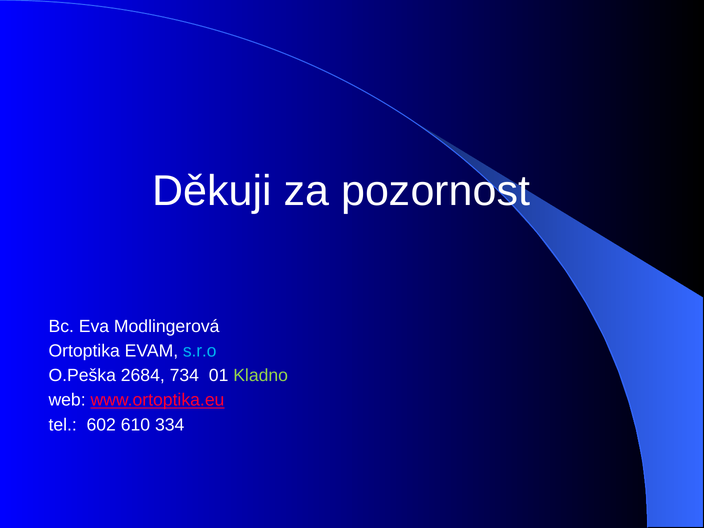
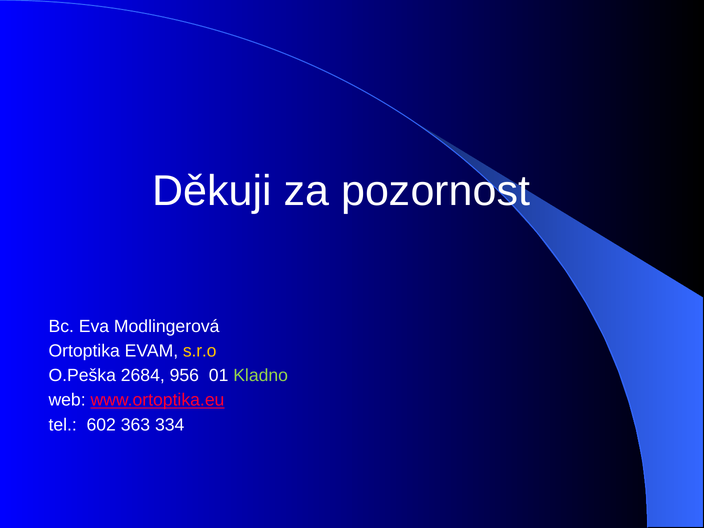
s.r.o colour: light blue -> yellow
734: 734 -> 956
610: 610 -> 363
